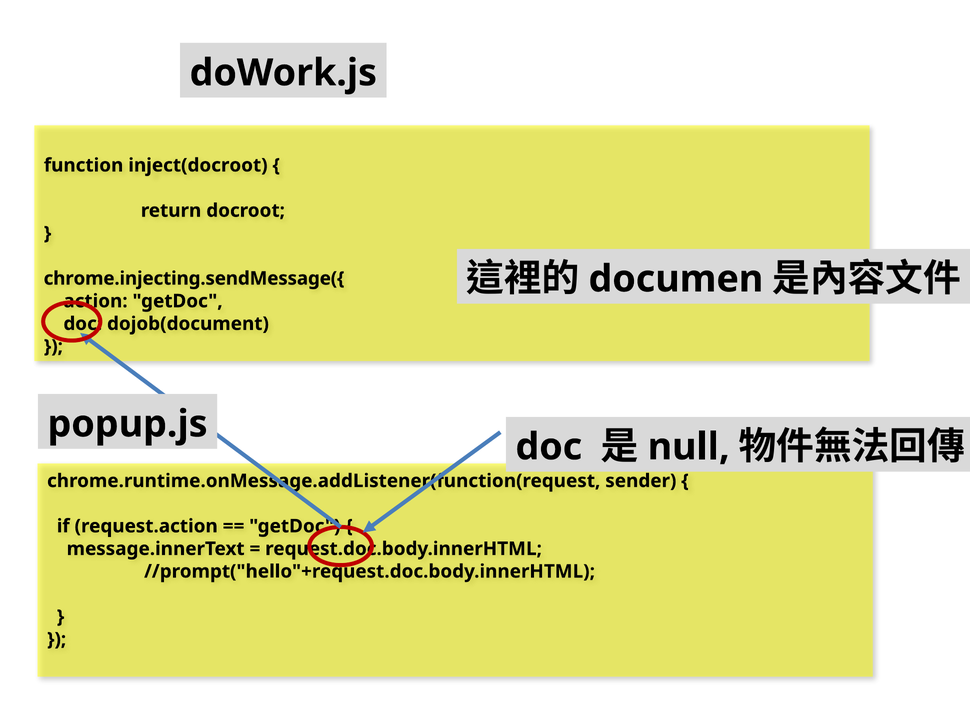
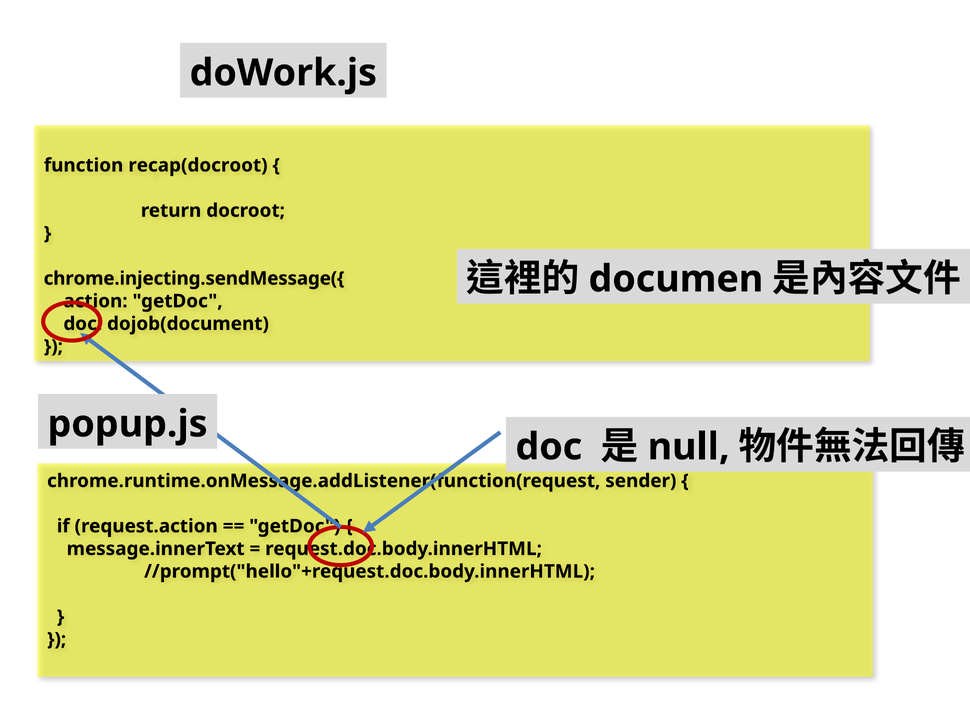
inject(docroot: inject(docroot -> recap(docroot
